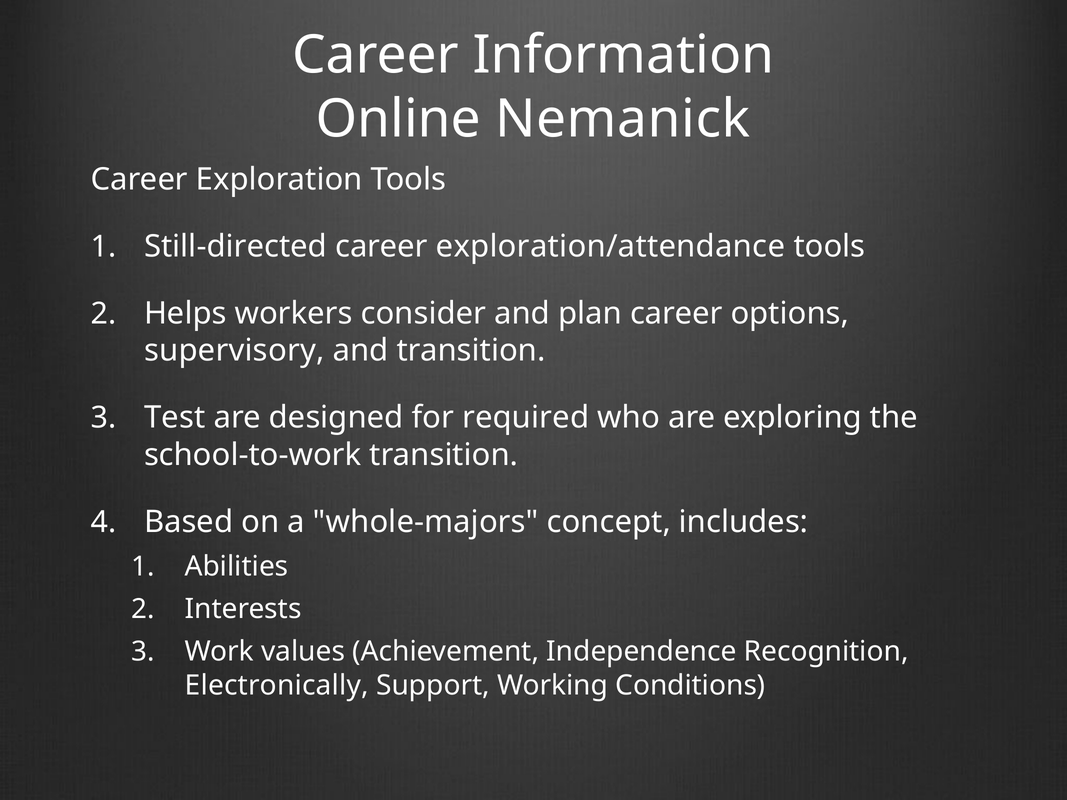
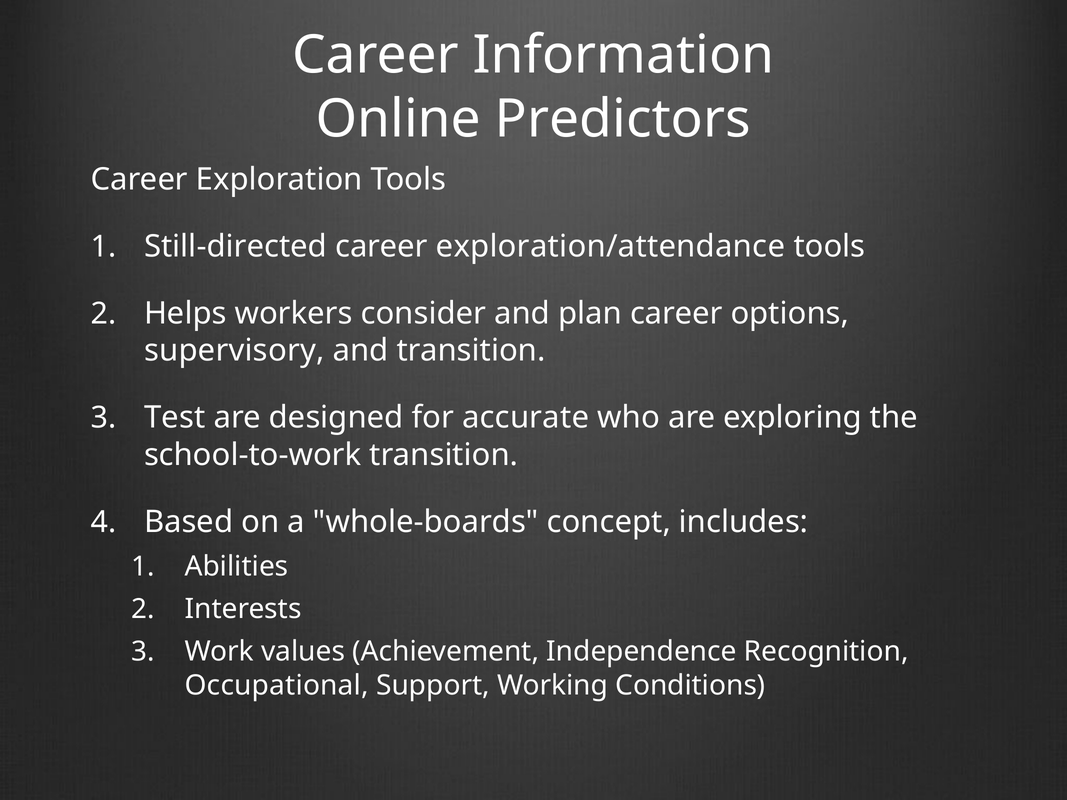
Nemanick: Nemanick -> Predictors
required: required -> accurate
whole-majors: whole-majors -> whole-boards
Electronically: Electronically -> Occupational
